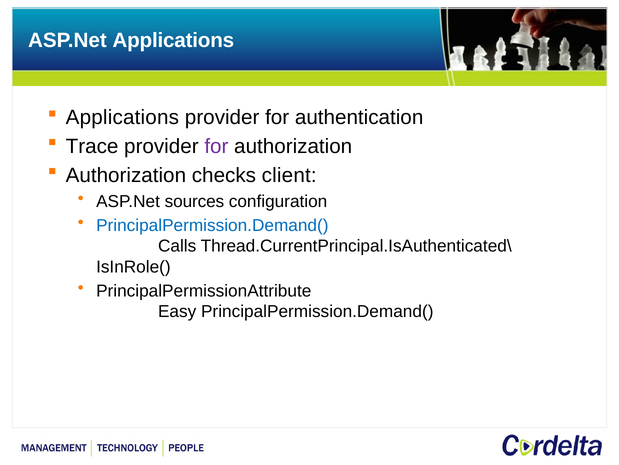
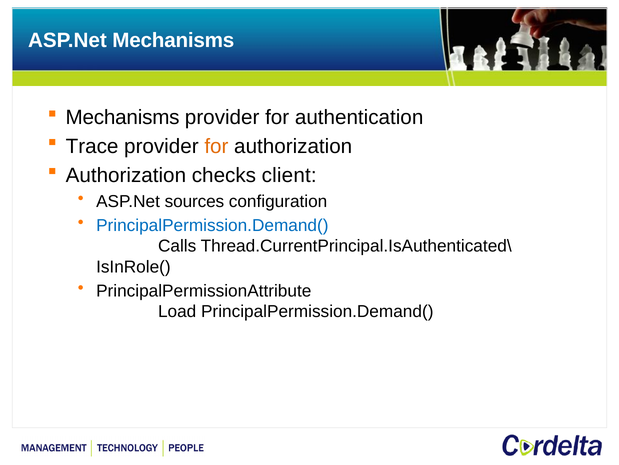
ASP.Net Applications: Applications -> Mechanisms
Applications at (122, 117): Applications -> Mechanisms
for at (216, 146) colour: purple -> orange
Easy: Easy -> Load
